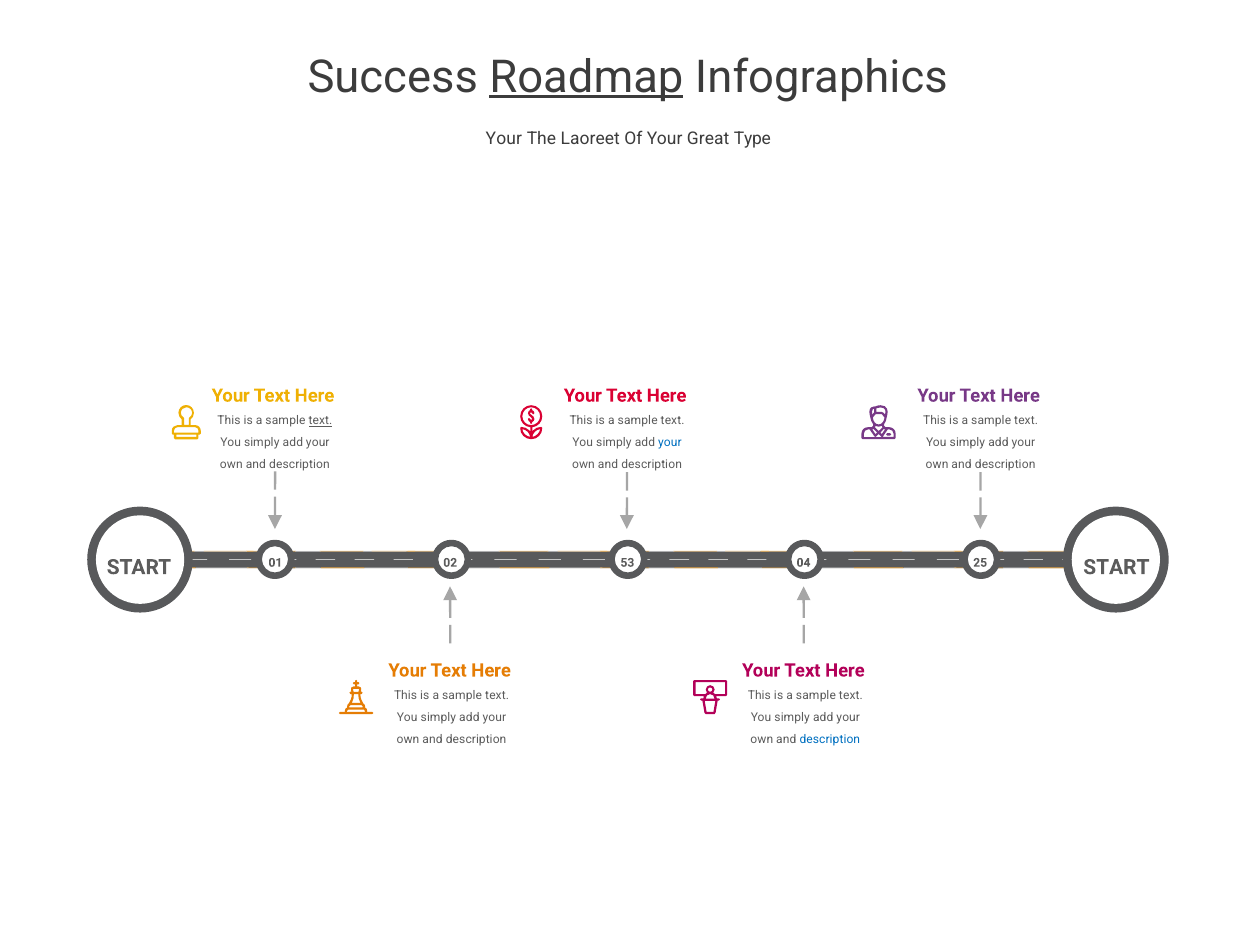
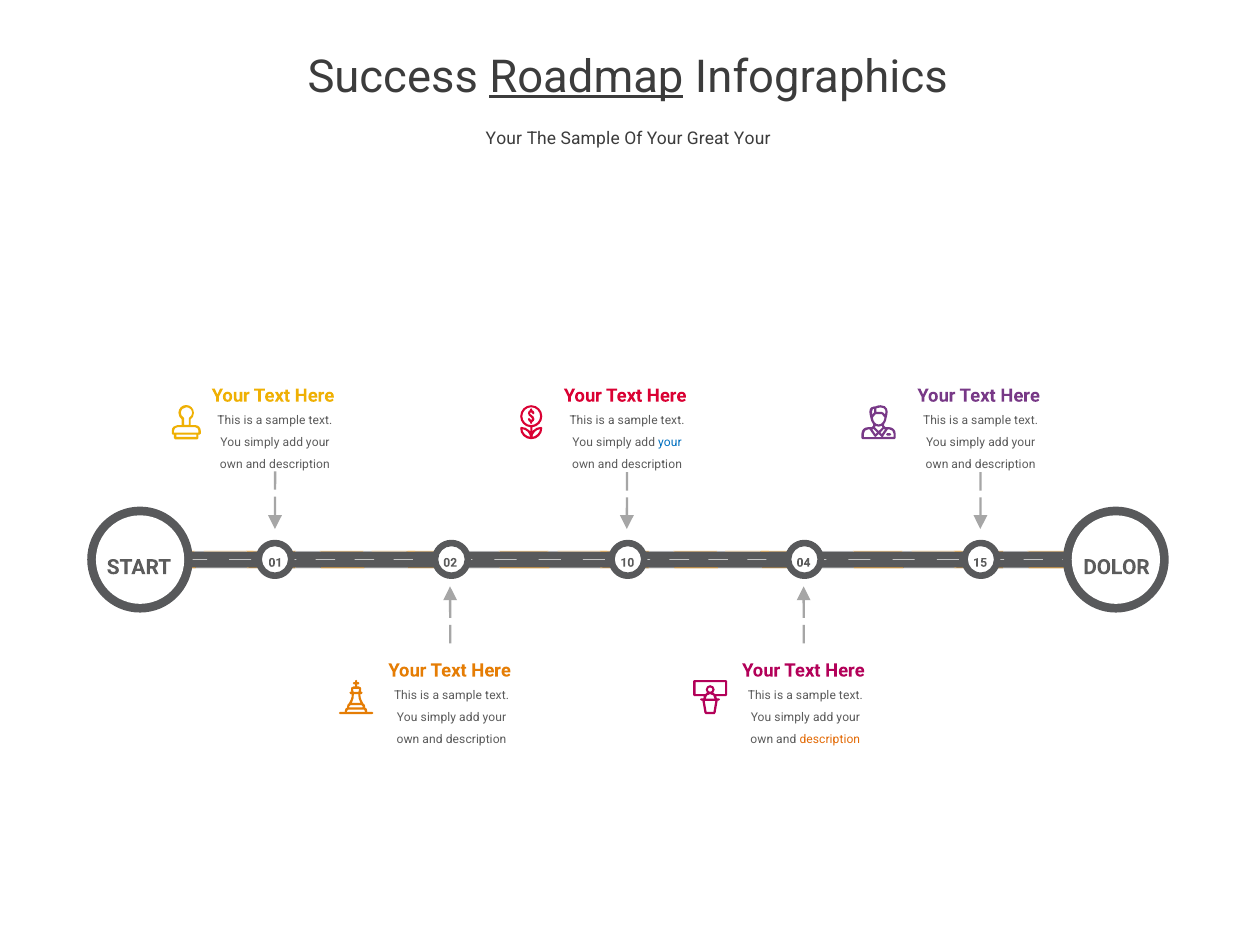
The Laoreet: Laoreet -> Sample
Great Type: Type -> Your
text at (320, 421) underline: present -> none
53: 53 -> 10
25: 25 -> 15
START START: START -> DOLOR
description at (830, 740) colour: blue -> orange
